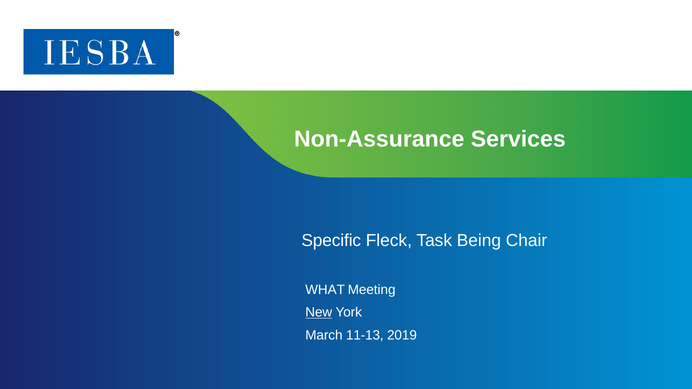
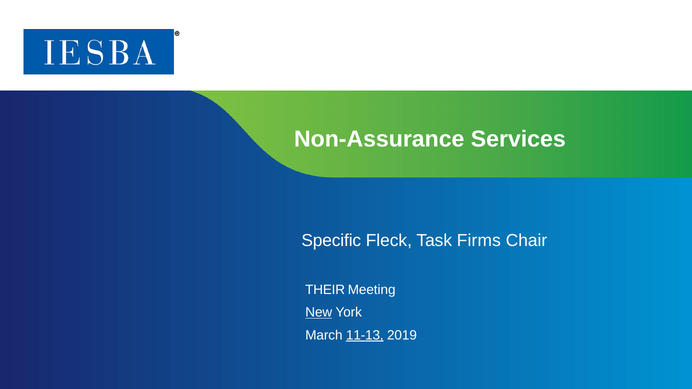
Being: Being -> Firms
WHAT: WHAT -> THEIR
11-13 underline: none -> present
